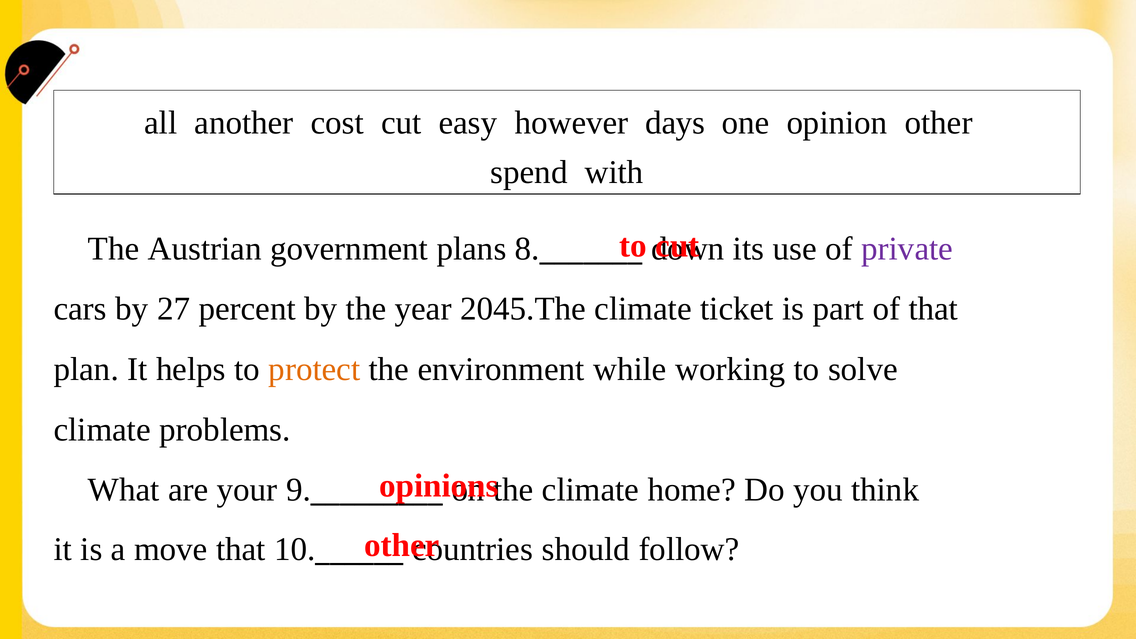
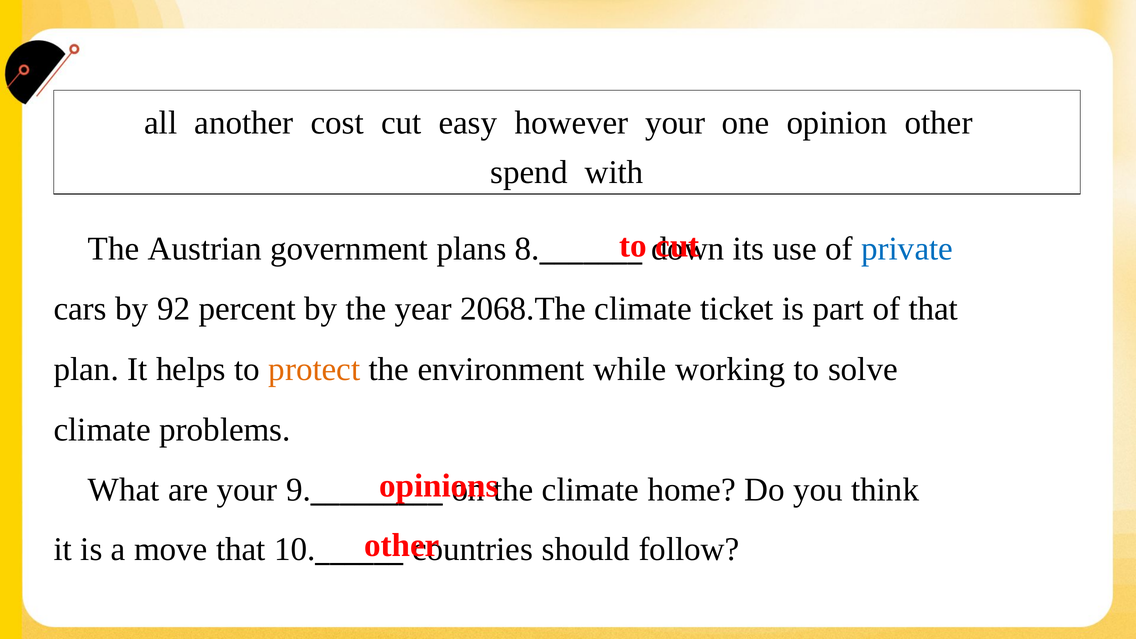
however days: days -> your
private colour: purple -> blue
27: 27 -> 92
2045.The: 2045.The -> 2068.The
